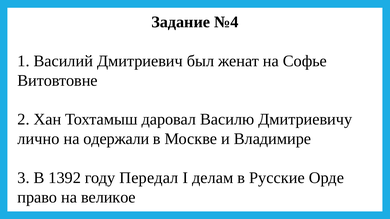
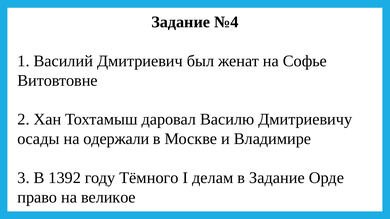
лично: лично -> осады
Передал: Передал -> Тёмного
в Русские: Русские -> Задание
